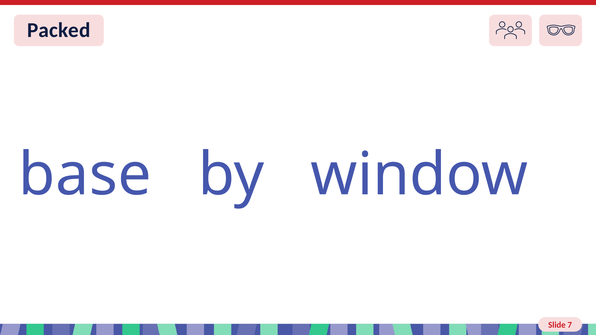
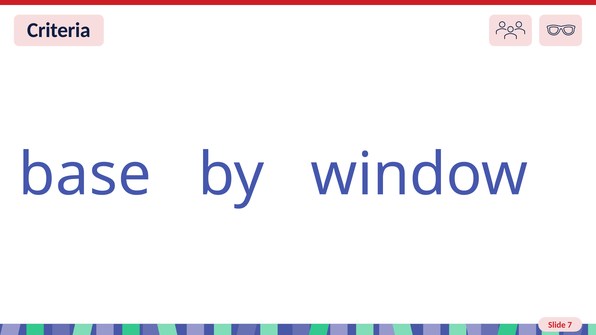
Packed: Packed -> Criteria
